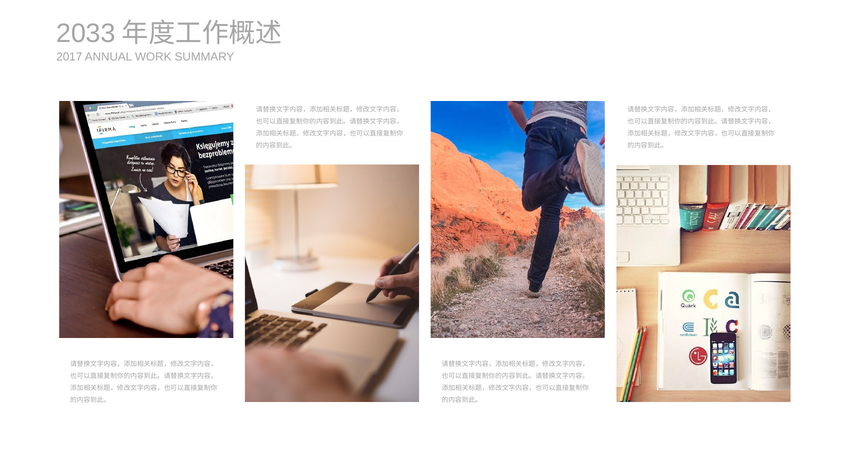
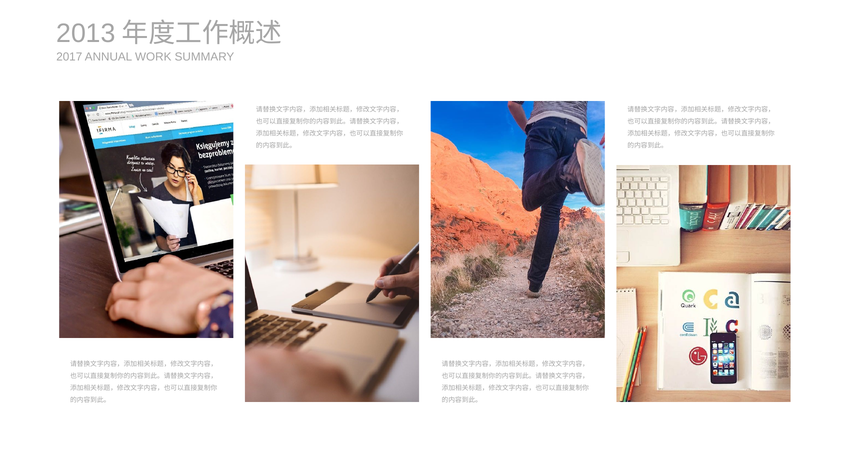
2033: 2033 -> 2013
